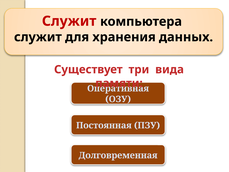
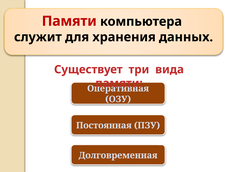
Служит at (69, 21): Служит -> Памяти
